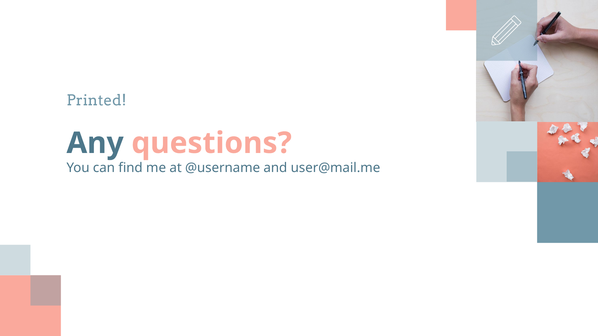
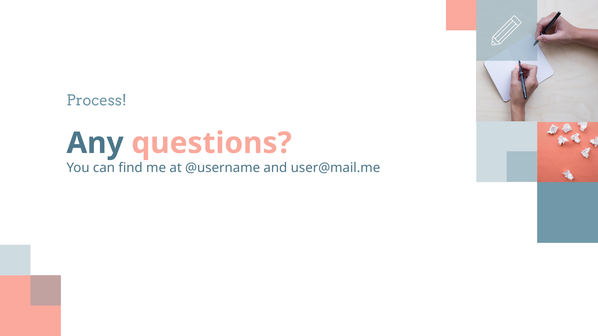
Printed: Printed -> Process
